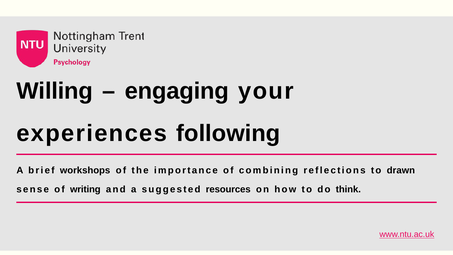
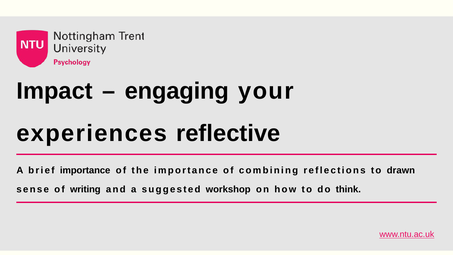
Willing: Willing -> Impact
following: following -> reflective
brief workshops: workshops -> importance
resources: resources -> workshop
